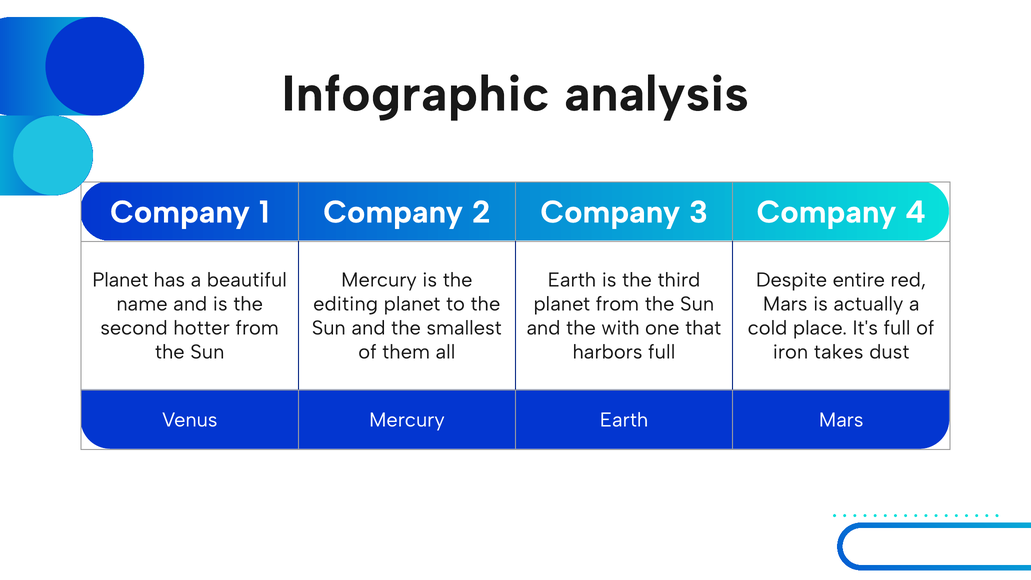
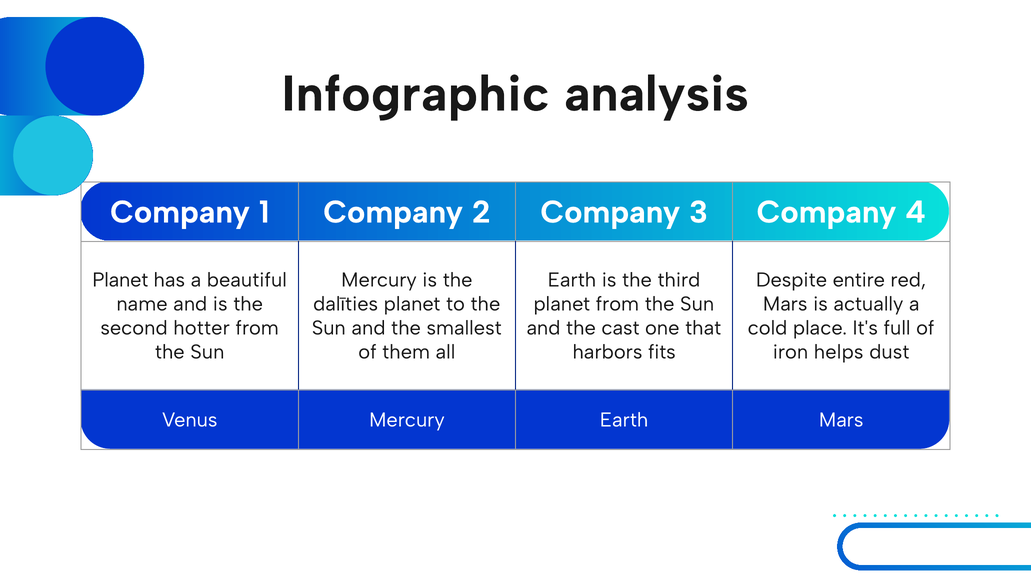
editing: editing -> dalīties
with: with -> cast
harbors full: full -> fits
takes: takes -> helps
